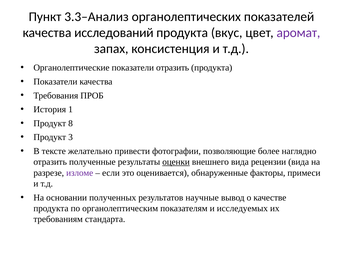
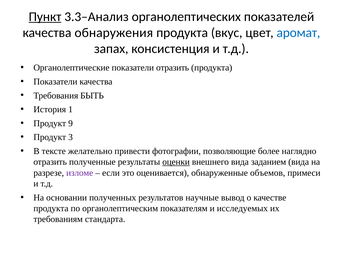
Пункт underline: none -> present
исследований: исследований -> обнаружения
аромат colour: purple -> blue
ПРОБ: ПРОБ -> БЫТЬ
8: 8 -> 9
рецензии: рецензии -> заданием
факторы: факторы -> объемов
